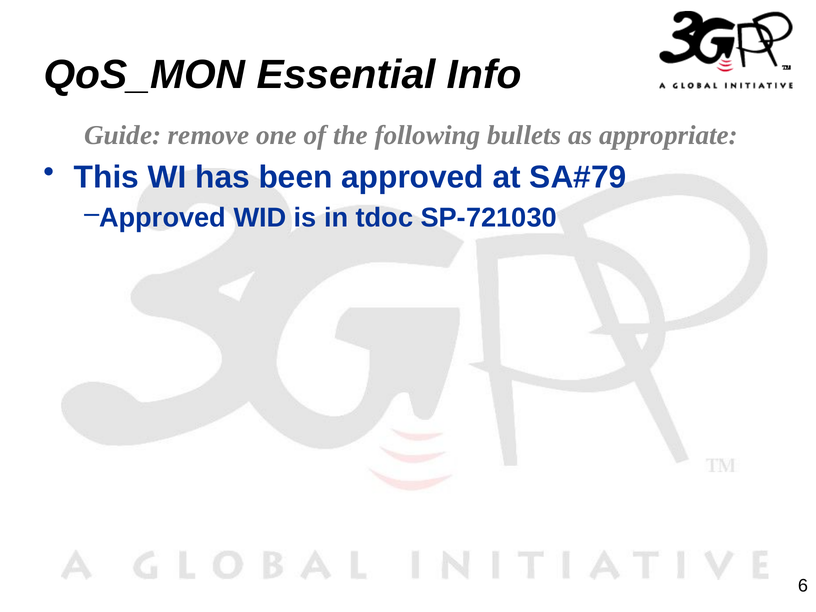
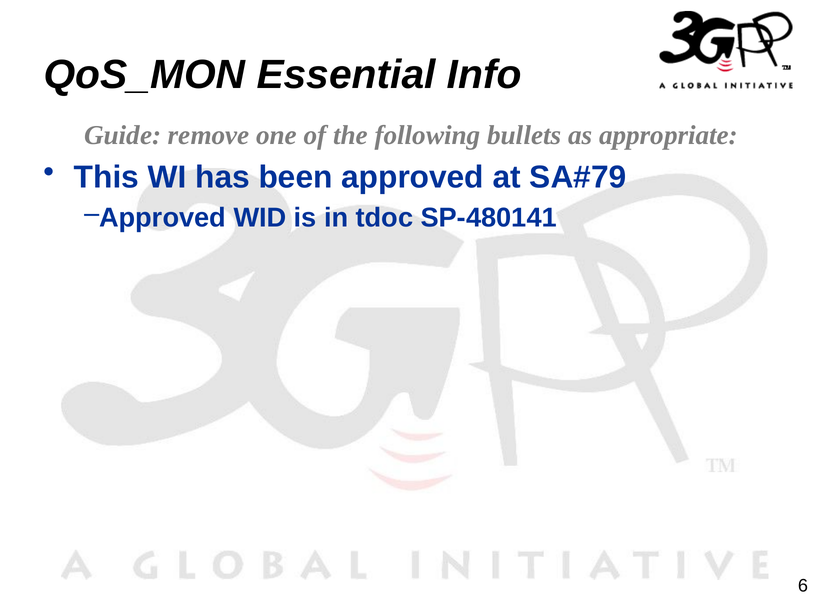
SP-721030: SP-721030 -> SP-480141
